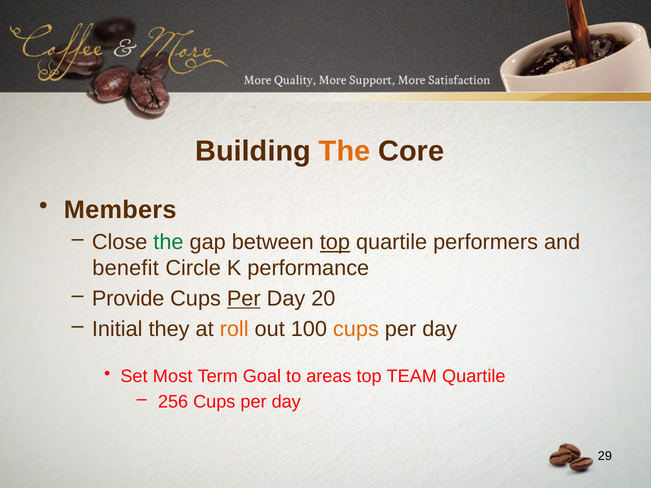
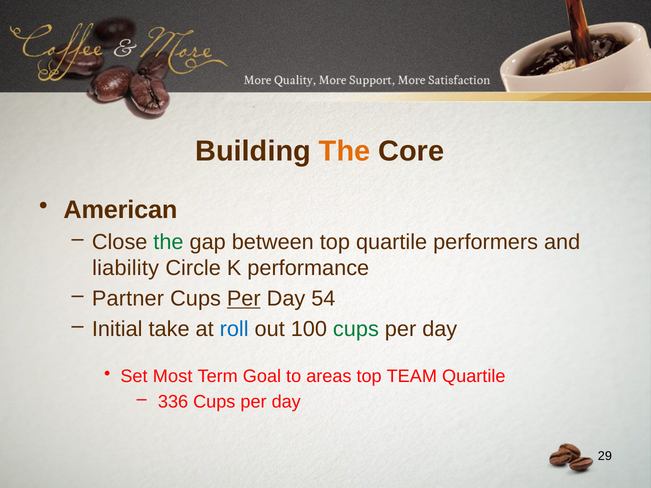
Members: Members -> American
top at (335, 242) underline: present -> none
benefit: benefit -> liability
Provide: Provide -> Partner
20: 20 -> 54
they: they -> take
roll colour: orange -> blue
cups at (356, 329) colour: orange -> green
256: 256 -> 336
